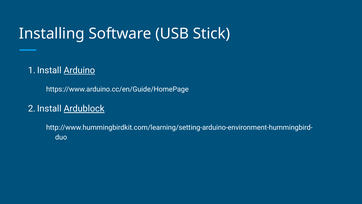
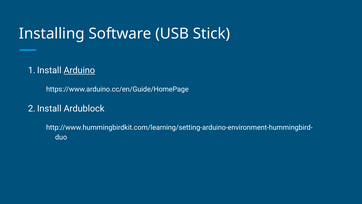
Ardublock underline: present -> none
